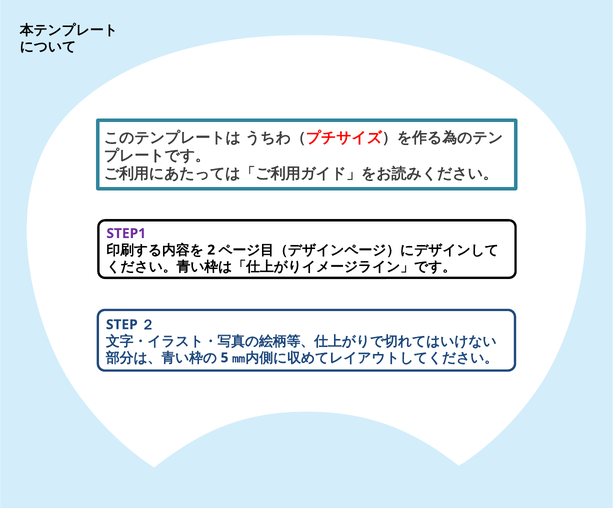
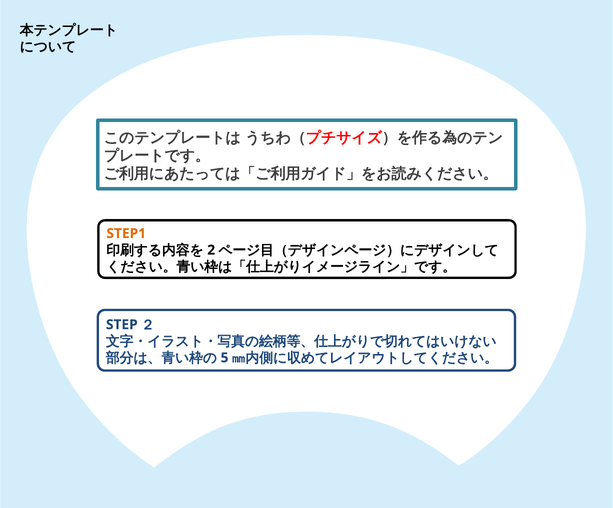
STEP1 colour: purple -> orange
